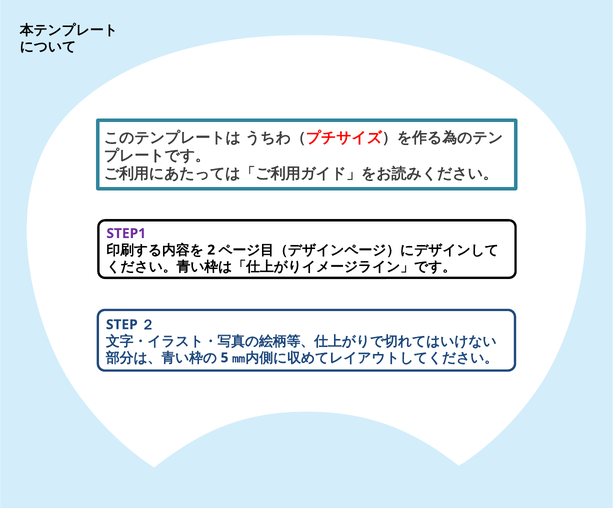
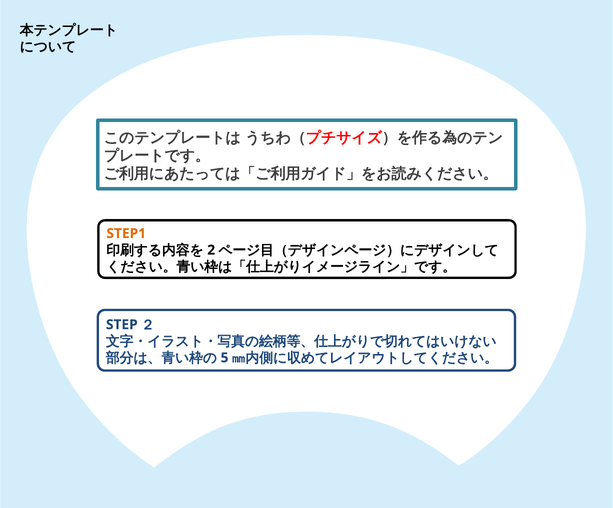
STEP1 colour: purple -> orange
